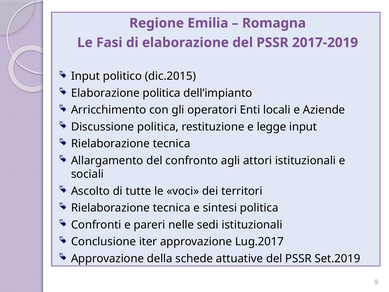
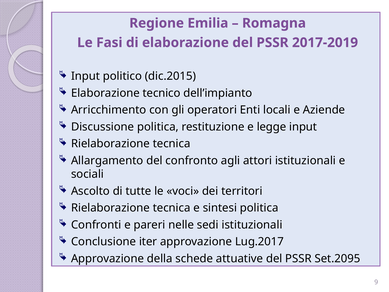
Elaborazione politica: politica -> tecnico
Set.2019: Set.2019 -> Set.2095
